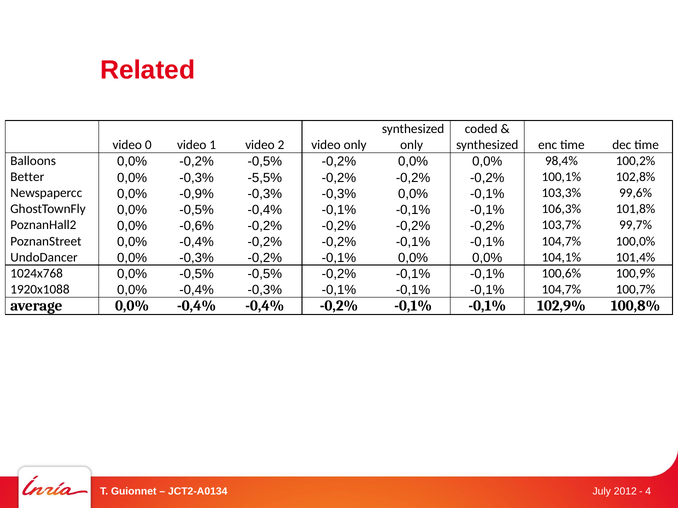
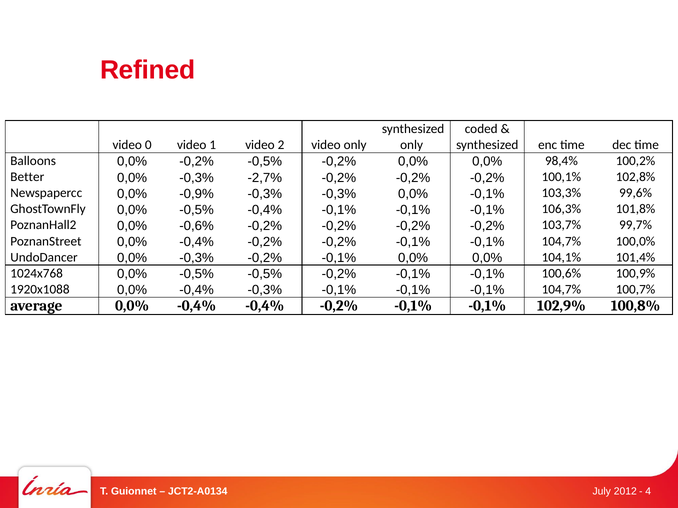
Related: Related -> Refined
-5,5%: -5,5% -> -2,7%
